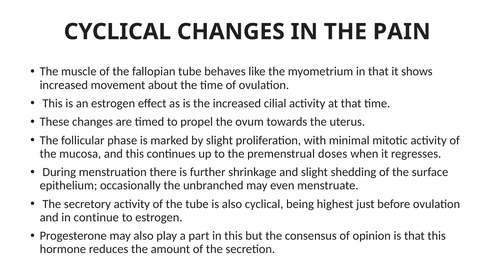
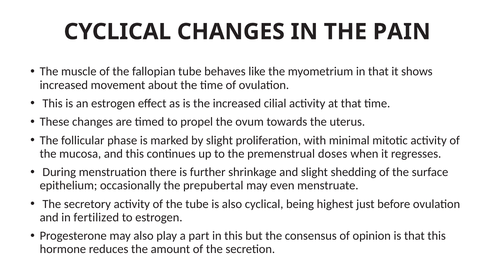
unbranched: unbranched -> prepubertal
continue: continue -> fertilized
